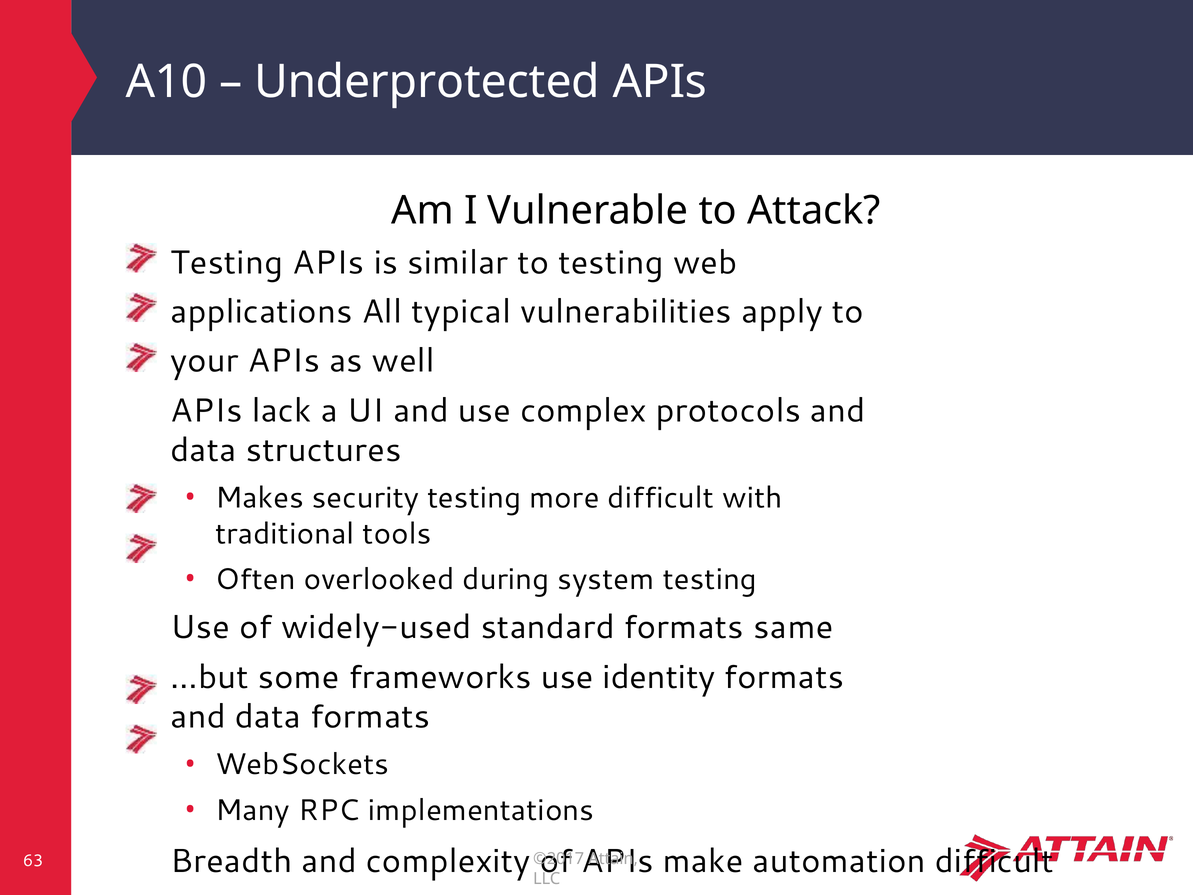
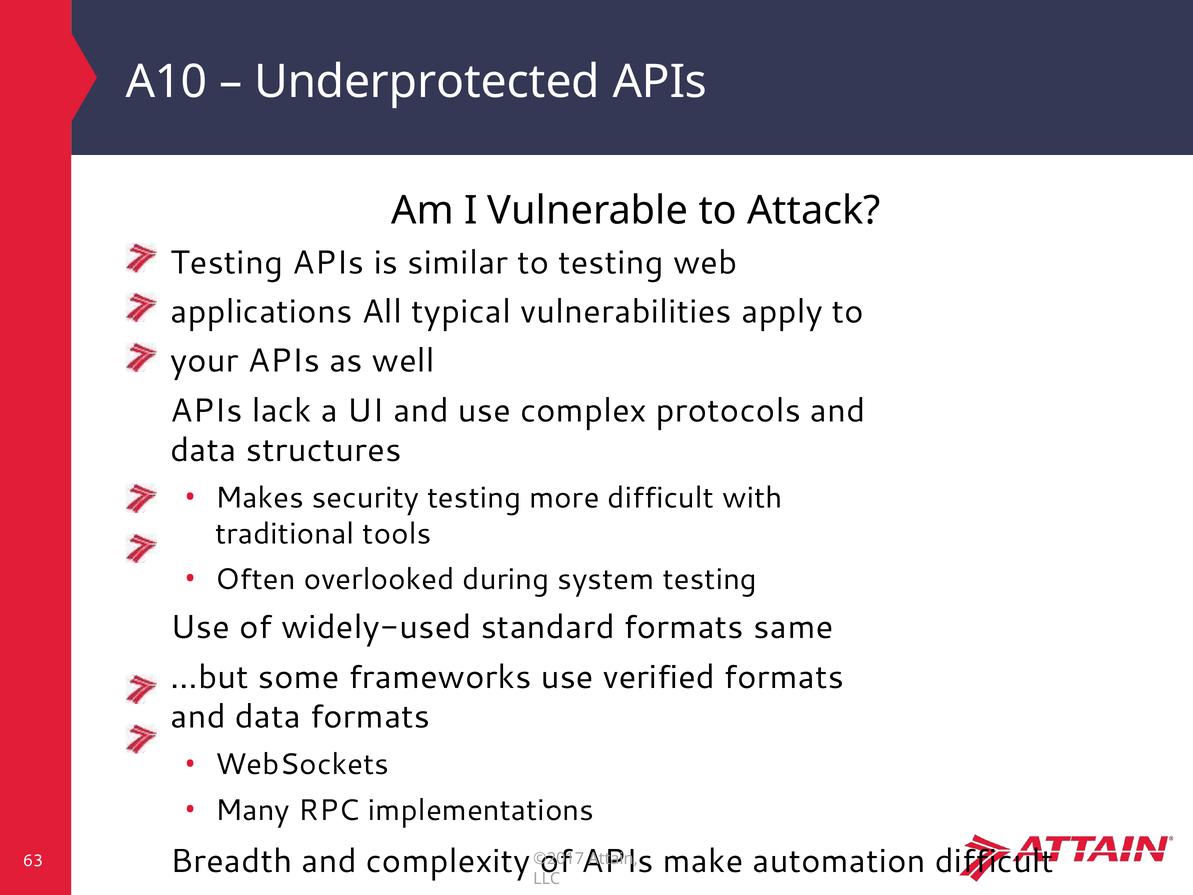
identity: identity -> verified
